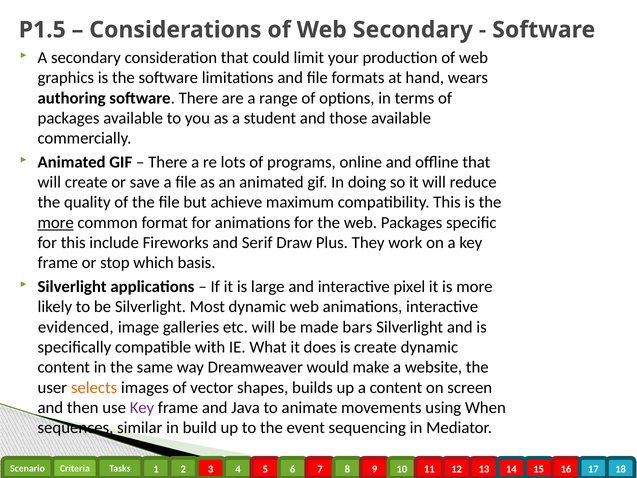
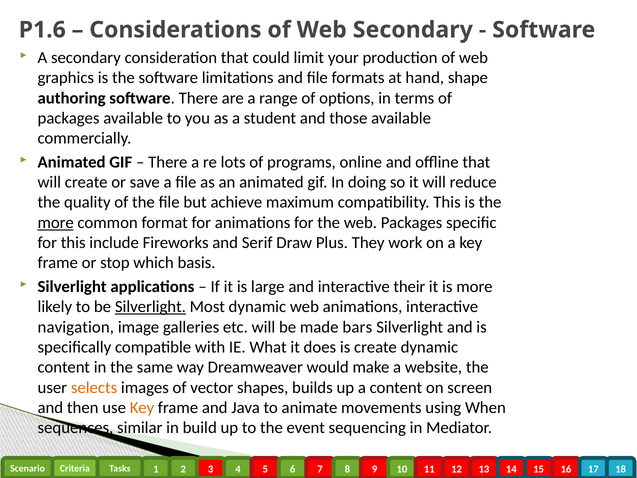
P1.5: P1.5 -> P1.6
wears: wears -> shape
pixel: pixel -> their
Silverlight at (150, 307) underline: none -> present
evidenced: evidenced -> navigation
Key at (142, 407) colour: purple -> orange
